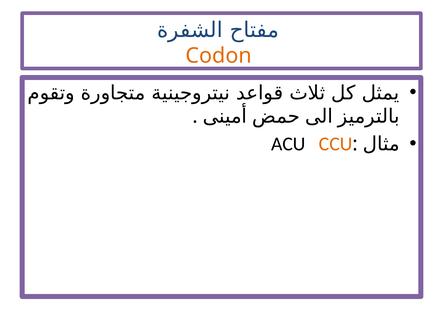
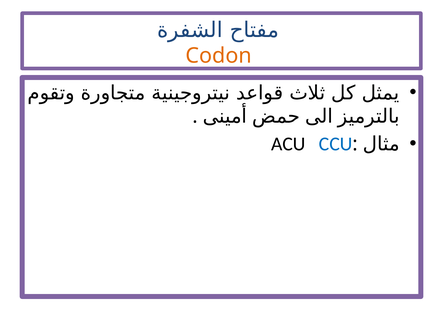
CCU colour: orange -> blue
